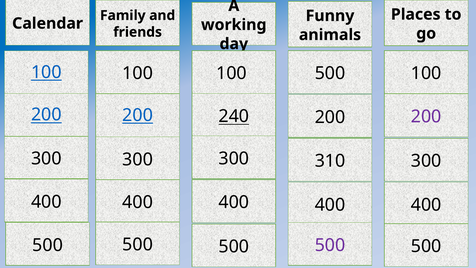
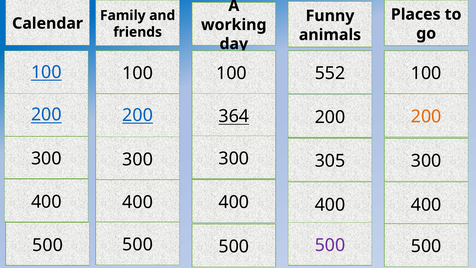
100 500: 500 -> 552
240: 240 -> 364
200 at (426, 116) colour: purple -> orange
310: 310 -> 305
